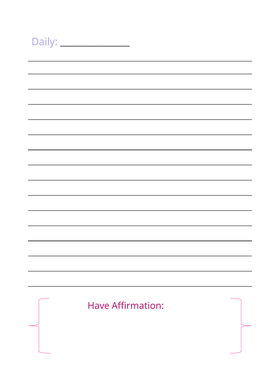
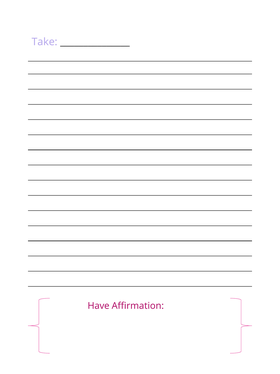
Daily: Daily -> Take
